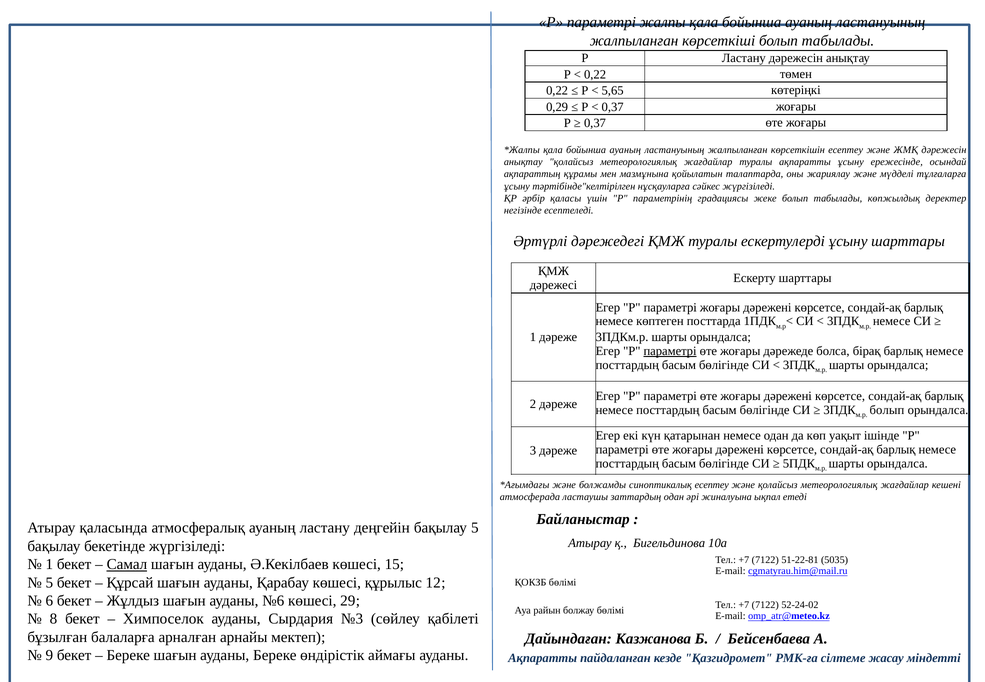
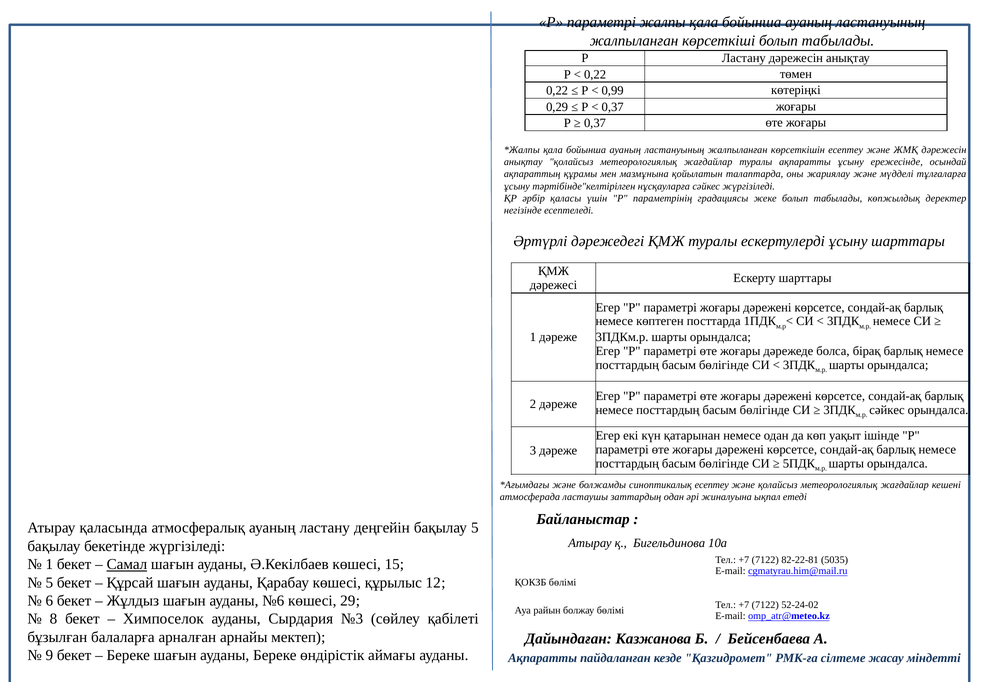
5,65: 5,65 -> 0,99
параметрі at (670, 351) underline: present -> none
болып at (887, 410): болып -> сәйкес
51-22-81: 51-22-81 -> 82-22-81
